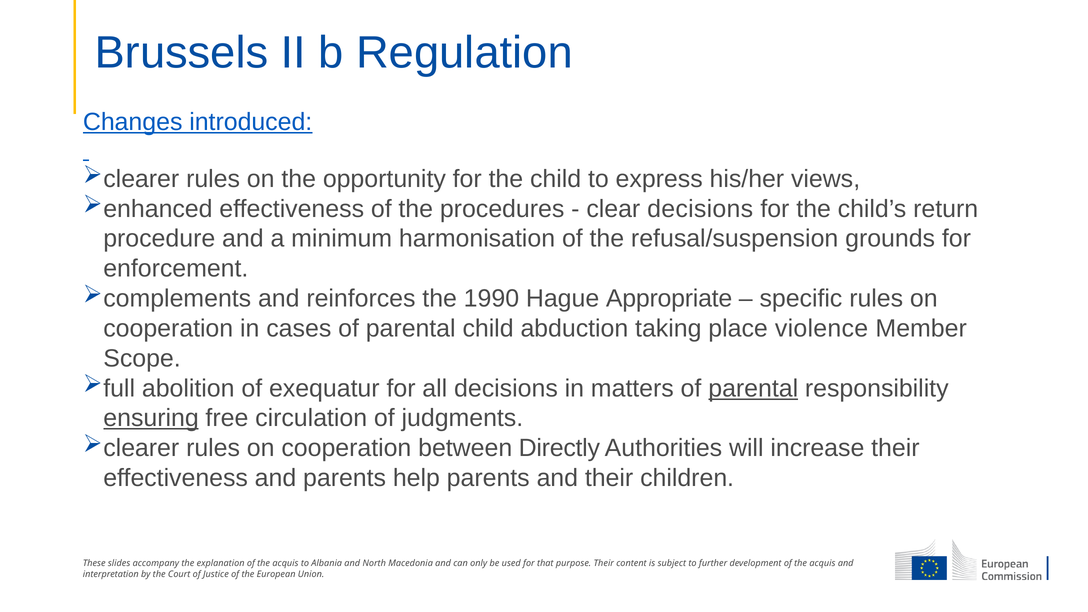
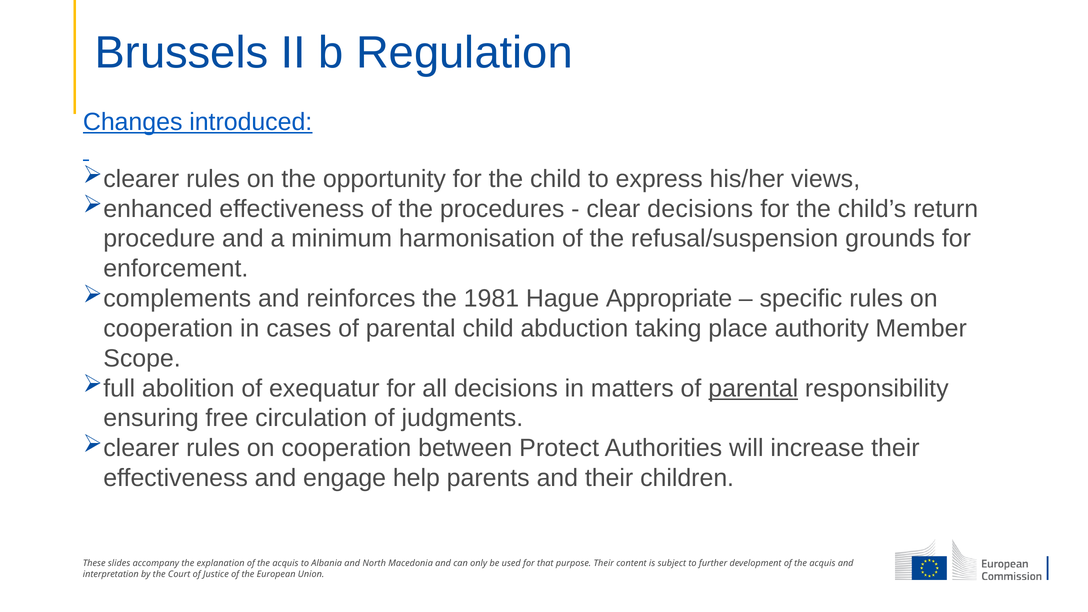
1990: 1990 -> 1981
violence: violence -> authority
ensuring underline: present -> none
Directly: Directly -> Protect
and parents: parents -> engage
